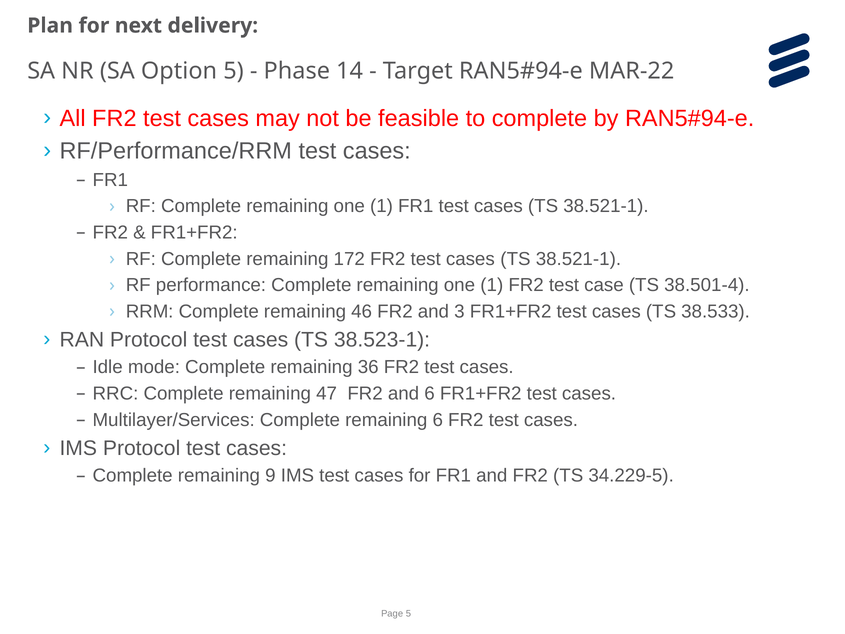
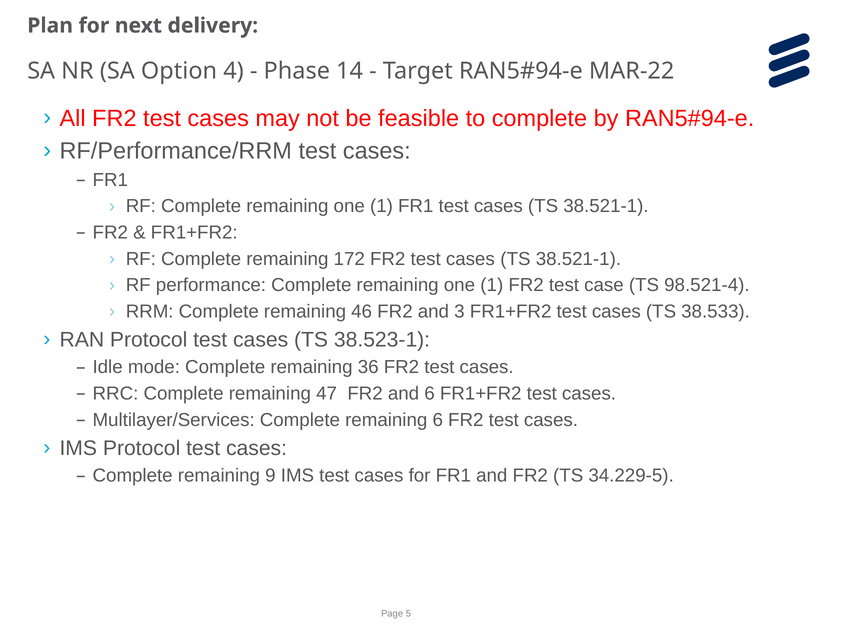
Option 5: 5 -> 4
38.501-4: 38.501-4 -> 98.521-4
